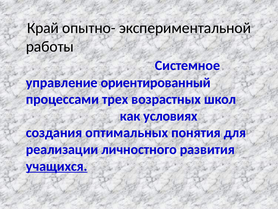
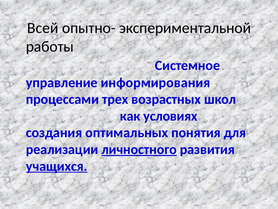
Край: Край -> Всей
ориентированный: ориентированный -> информирования
личностного underline: none -> present
